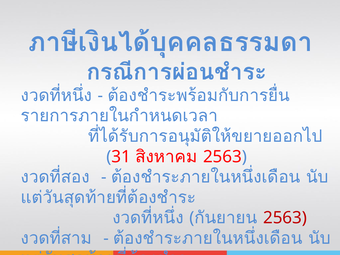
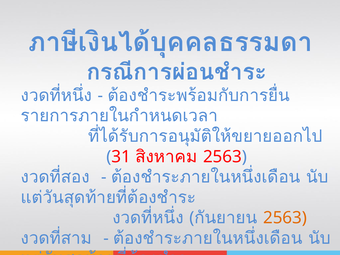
2563 at (285, 218) colour: red -> orange
